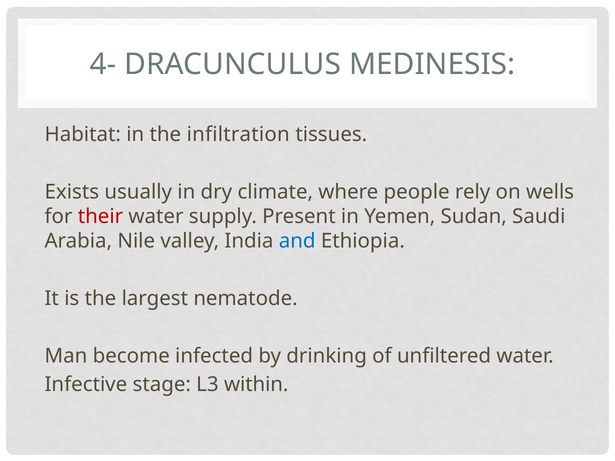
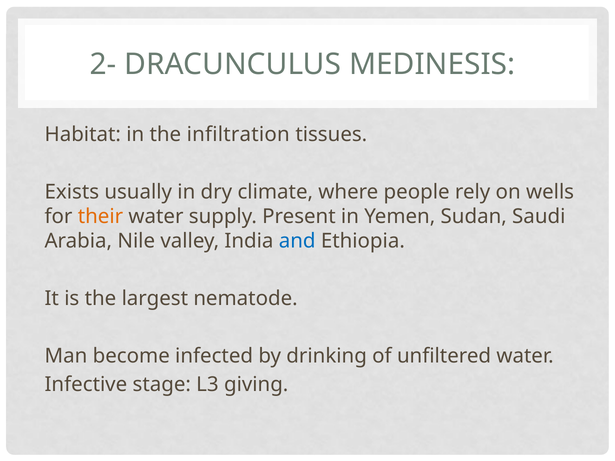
4-: 4- -> 2-
their colour: red -> orange
within: within -> giving
